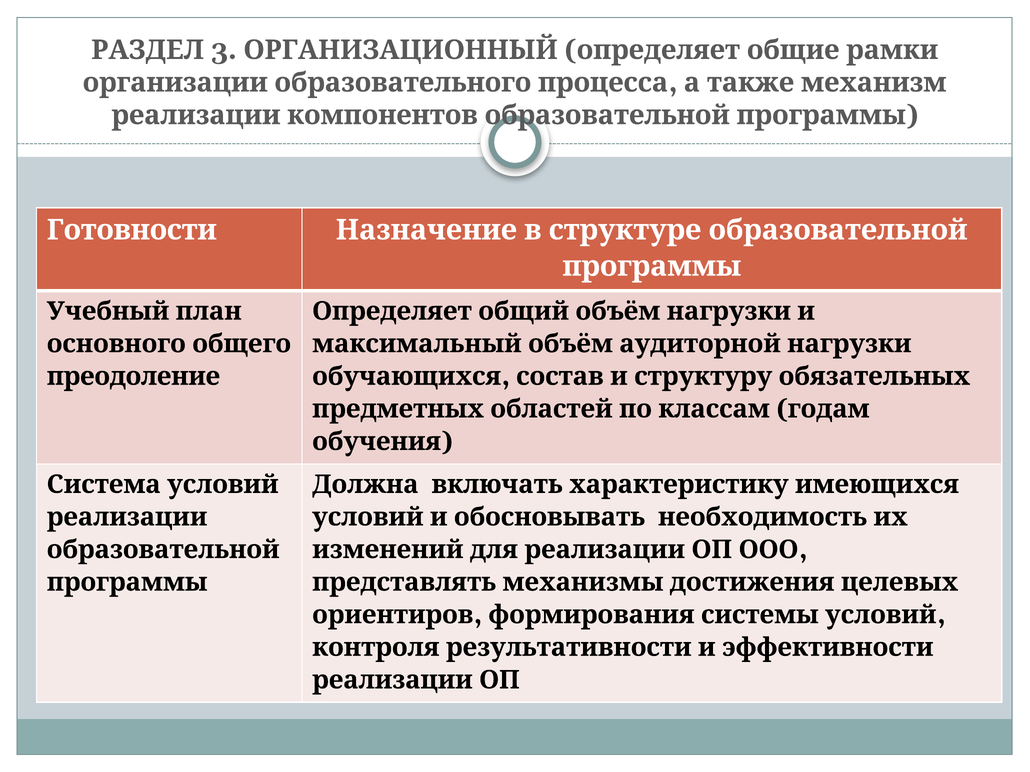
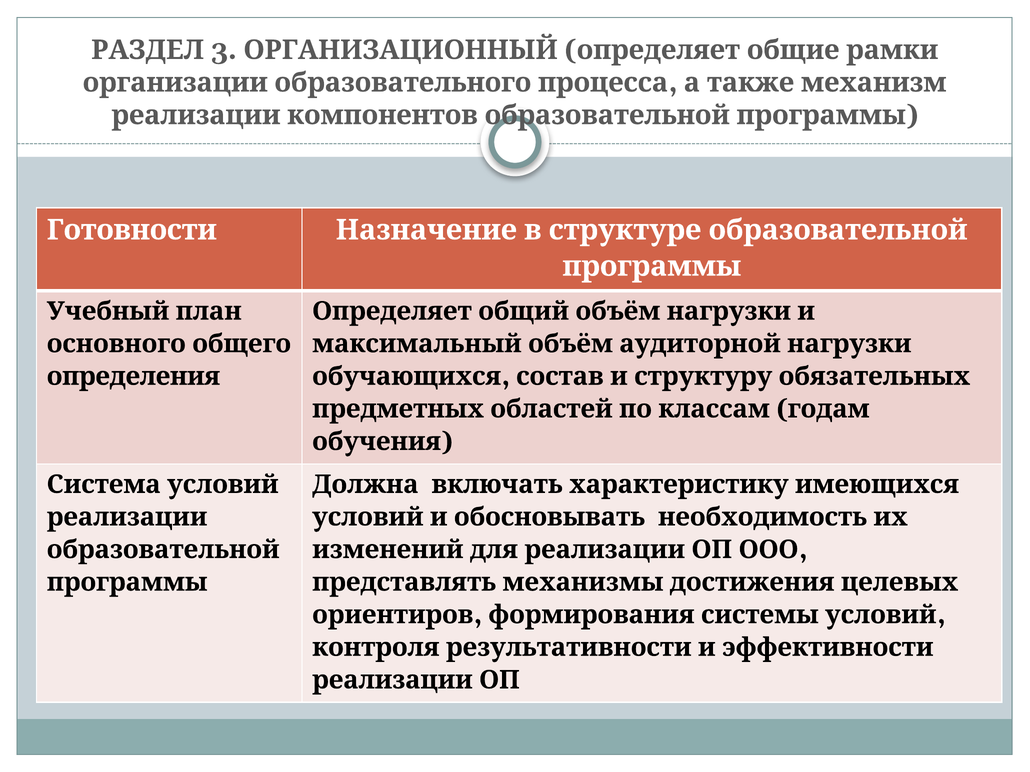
преодоление: преодоление -> определения
